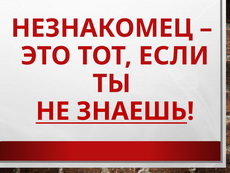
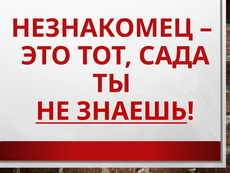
ЕСЛИ: ЕСЛИ -> САДА
